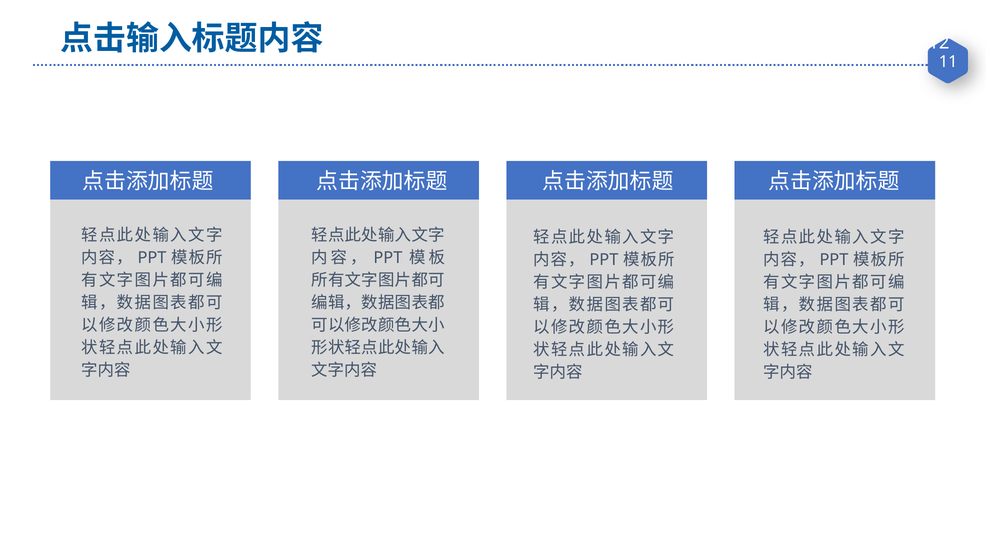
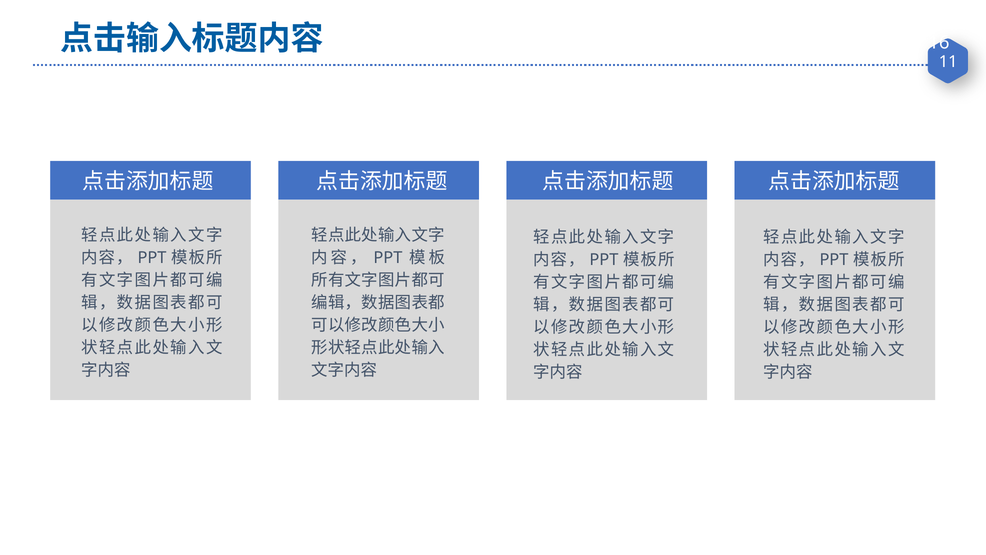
12: 12 -> 16
